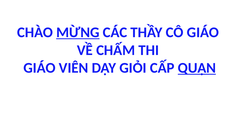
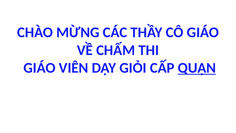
MỪNG underline: present -> none
